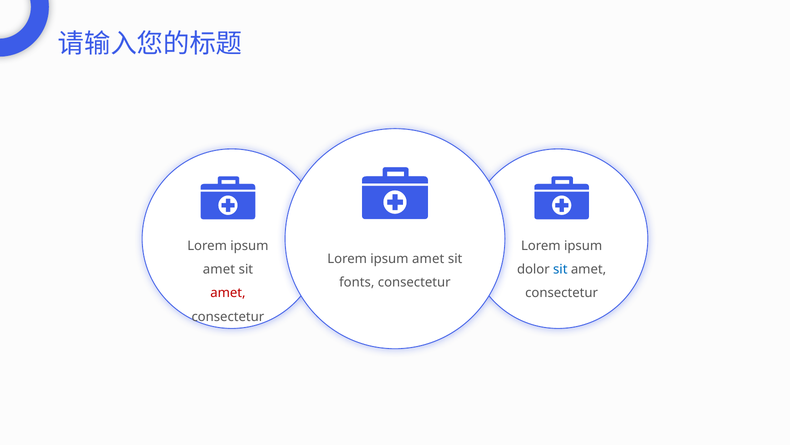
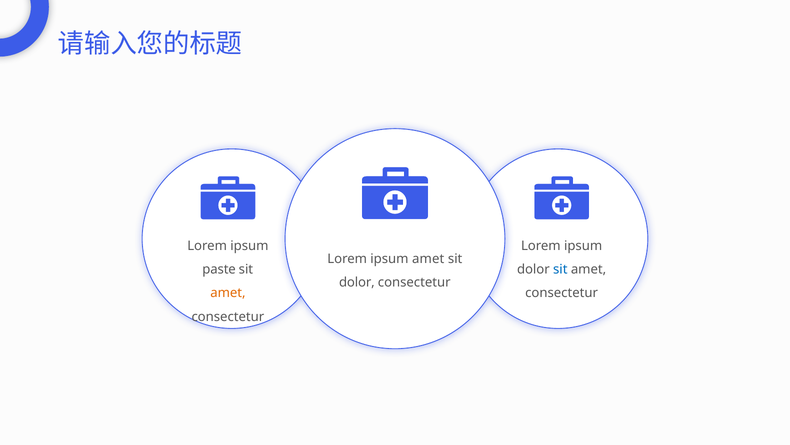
amet at (219, 269): amet -> paste
fonts at (357, 282): fonts -> dolor
amet at (228, 293) colour: red -> orange
